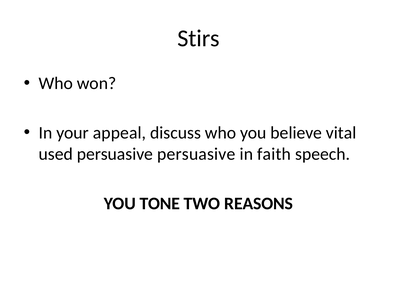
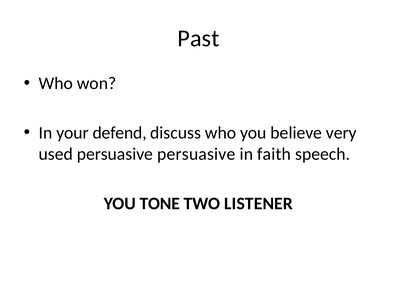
Stirs: Stirs -> Past
appeal: appeal -> defend
vital: vital -> very
REASONS: REASONS -> LISTENER
